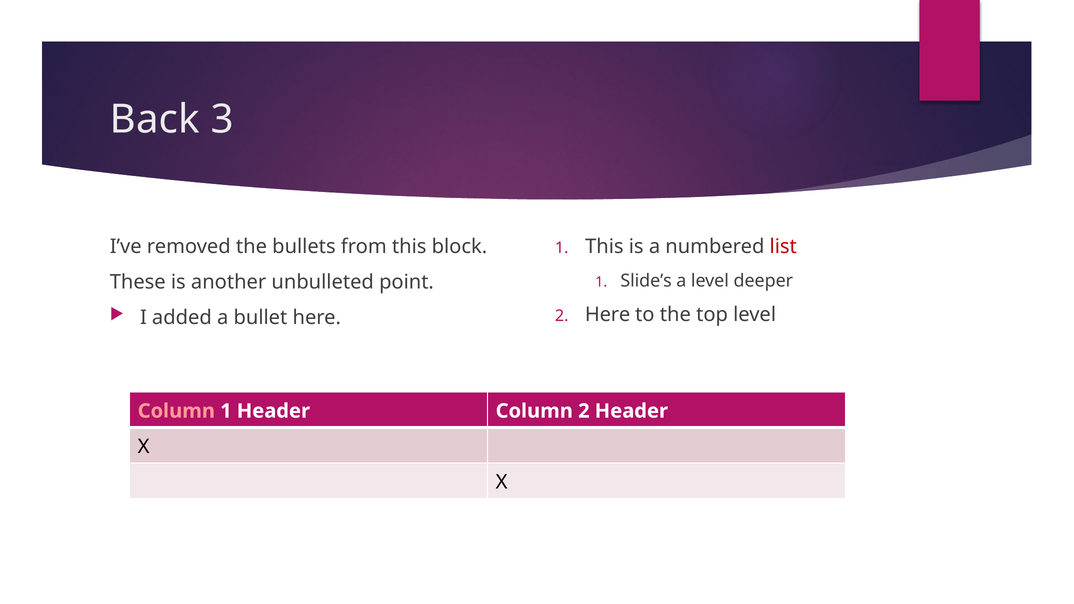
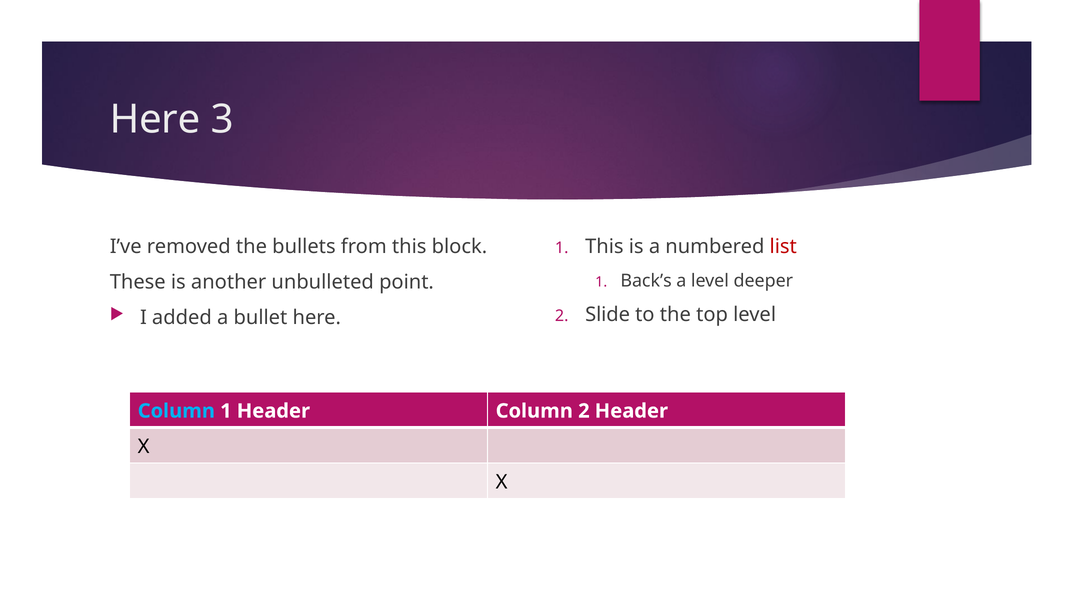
Back at (155, 120): Back -> Here
Slide’s: Slide’s -> Back’s
2 Here: Here -> Slide
Column at (176, 411) colour: pink -> light blue
